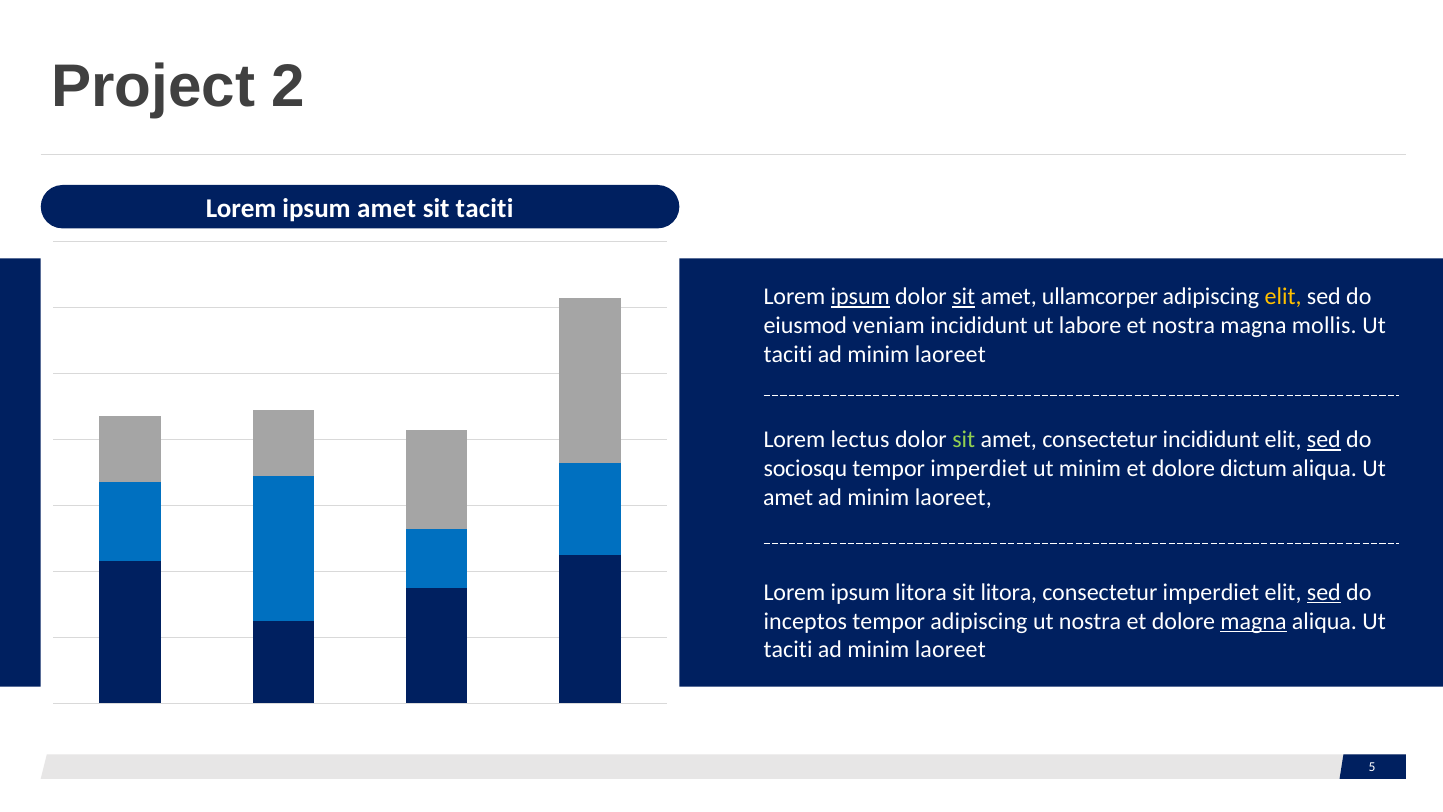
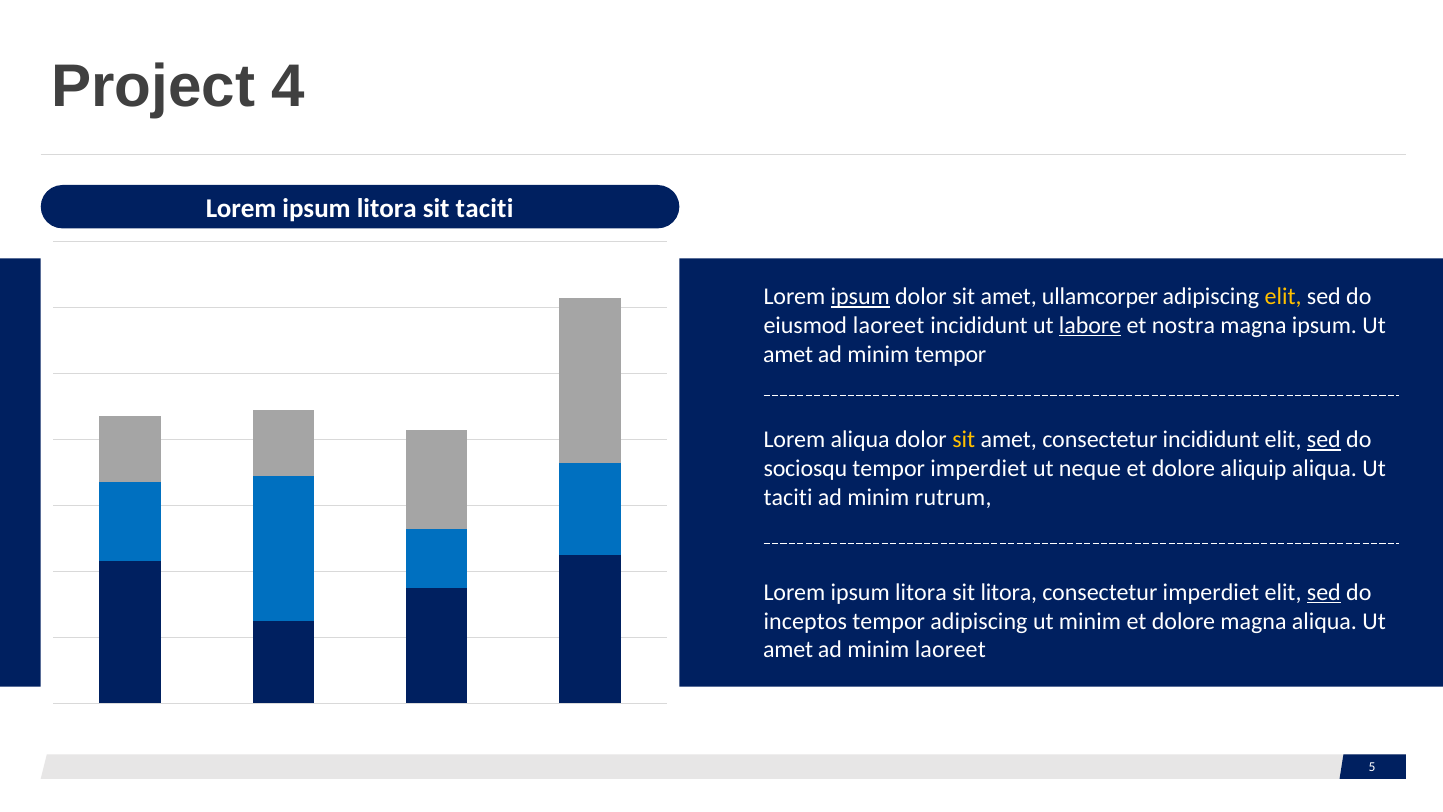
2: 2 -> 4
amet at (387, 208): amet -> litora
sit at (964, 296) underline: present -> none
eiusmod veniam: veniam -> laoreet
labore underline: none -> present
magna mollis: mollis -> ipsum
taciti at (788, 354): taciti -> amet
laoreet at (950, 354): laoreet -> tempor
Lorem lectus: lectus -> aliqua
sit at (964, 439) colour: light green -> yellow
ut minim: minim -> neque
dictum: dictum -> aliquip
amet at (788, 497): amet -> taciti
laoreet at (953, 497): laoreet -> rutrum
ut nostra: nostra -> minim
magna at (1254, 621) underline: present -> none
taciti at (788, 650): taciti -> amet
